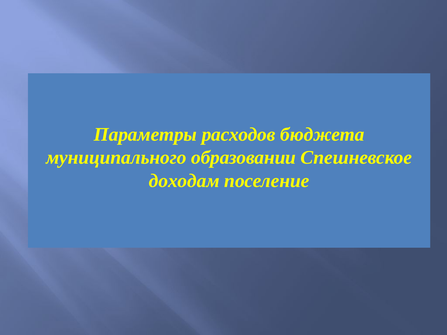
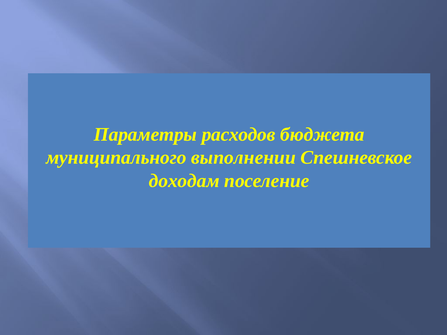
образовании: образовании -> выполнении
